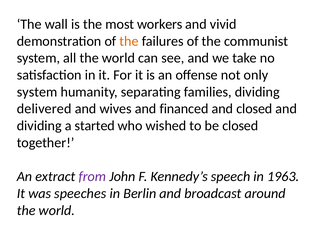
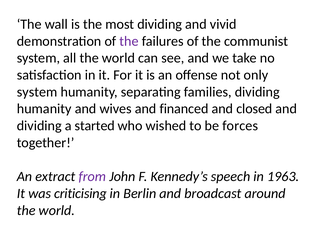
most workers: workers -> dividing
the at (129, 41) colour: orange -> purple
delivered at (44, 109): delivered -> humanity
be closed: closed -> forces
speeches: speeches -> criticising
